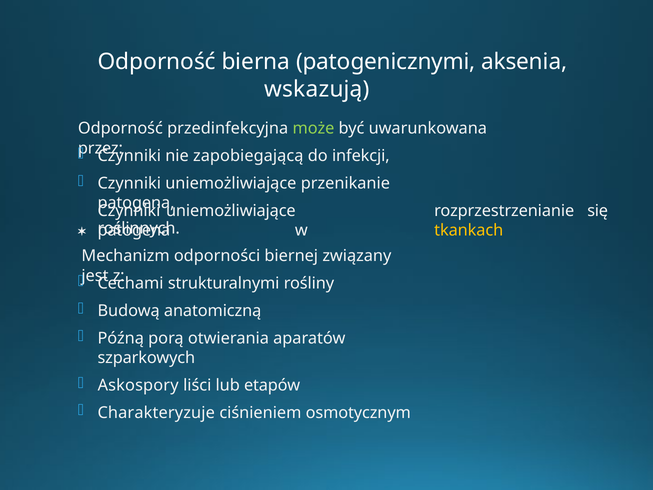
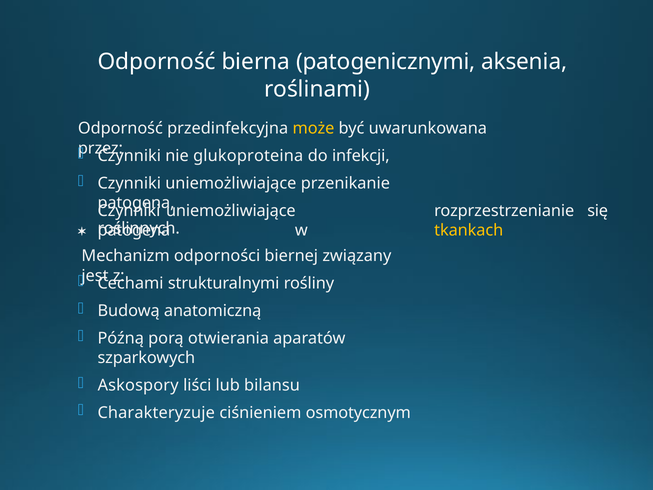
wskazują: wskazują -> roślinami
może colour: light green -> yellow
zapobiegającą: zapobiegającą -> glukoproteina
etapów: etapów -> bilansu
